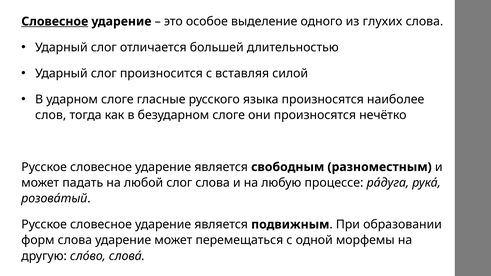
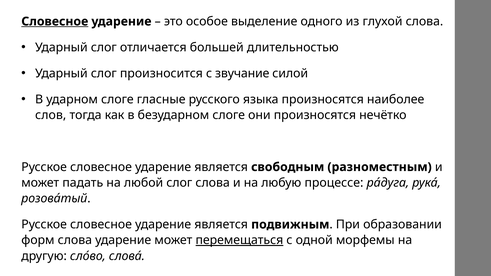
глухих: глухих -> глухой
вставляя: вставляя -> звучание
перемещаться underline: none -> present
